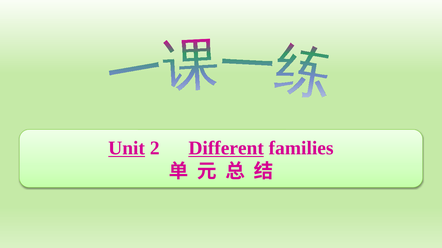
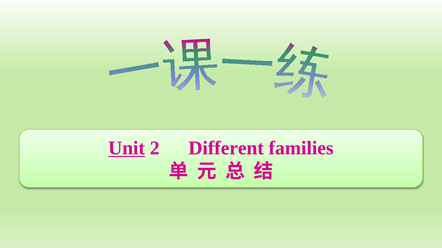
Different underline: present -> none
